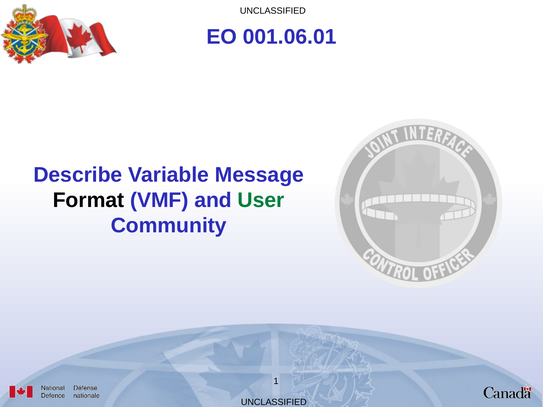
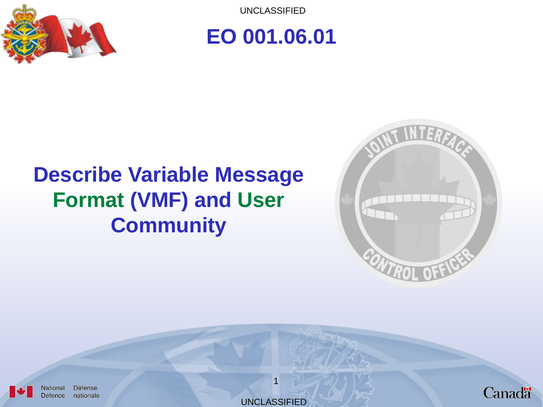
Format colour: black -> green
